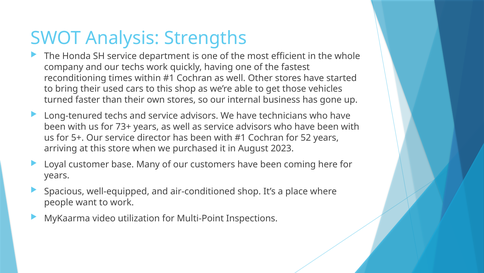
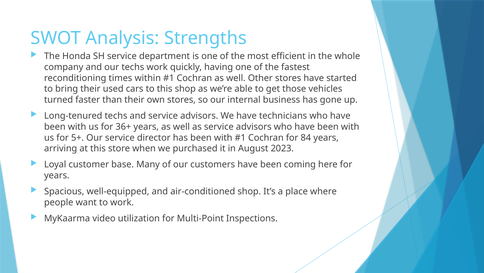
73+: 73+ -> 36+
52: 52 -> 84
